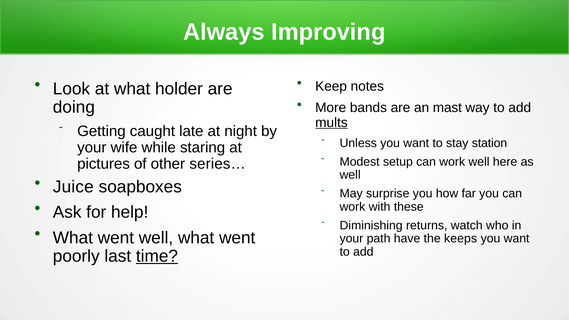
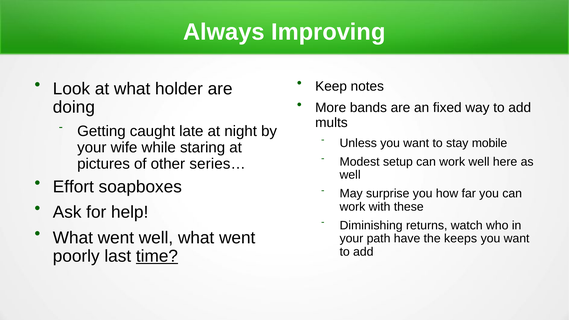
mast: mast -> fixed
mults underline: present -> none
station: station -> mobile
Juice: Juice -> Effort
